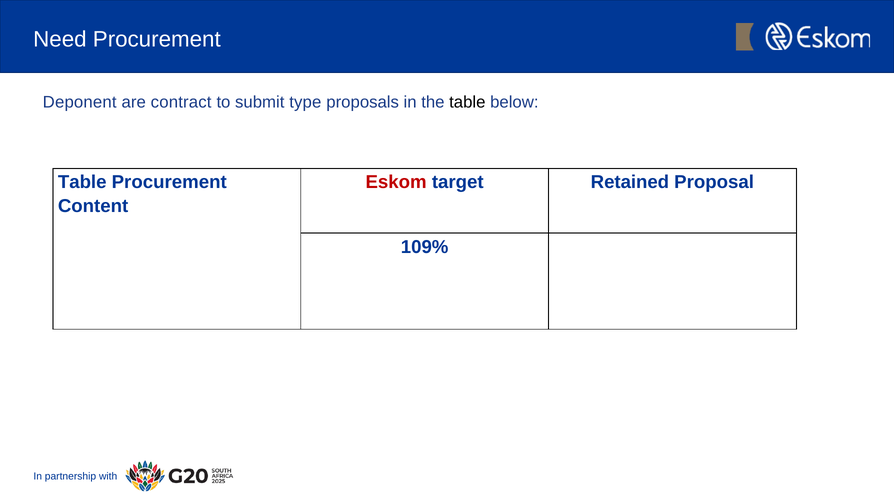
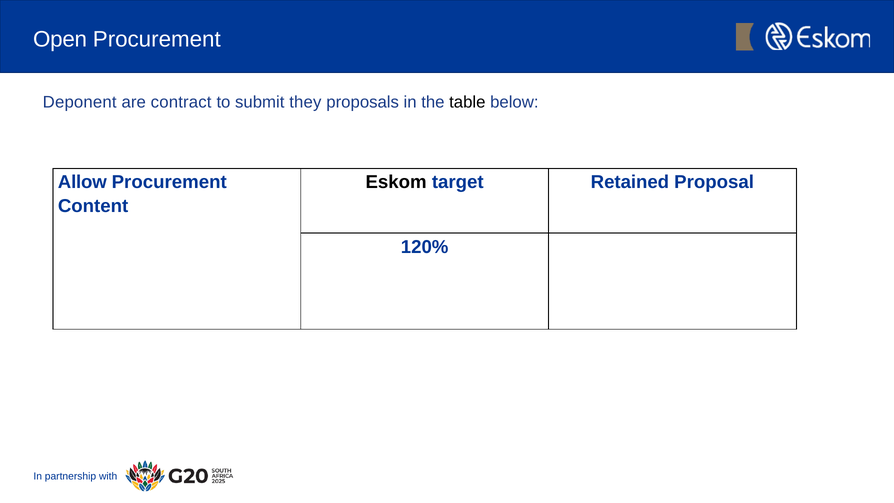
Need: Need -> Open
type: type -> they
Table at (82, 182): Table -> Allow
Eskom colour: red -> black
109%: 109% -> 120%
